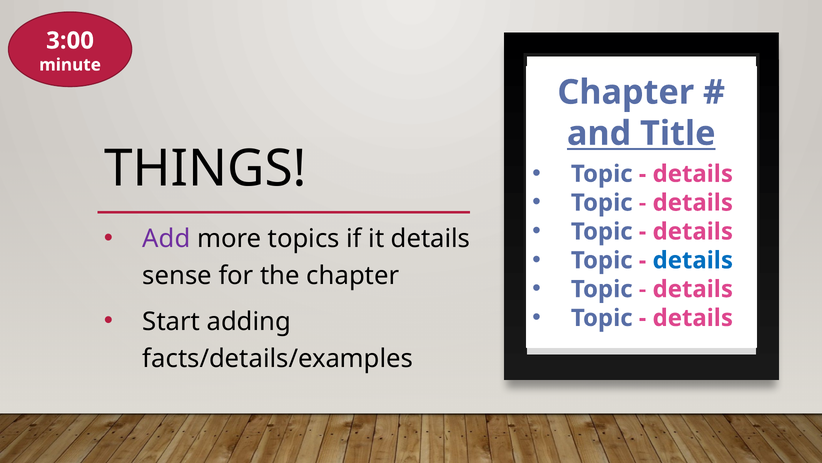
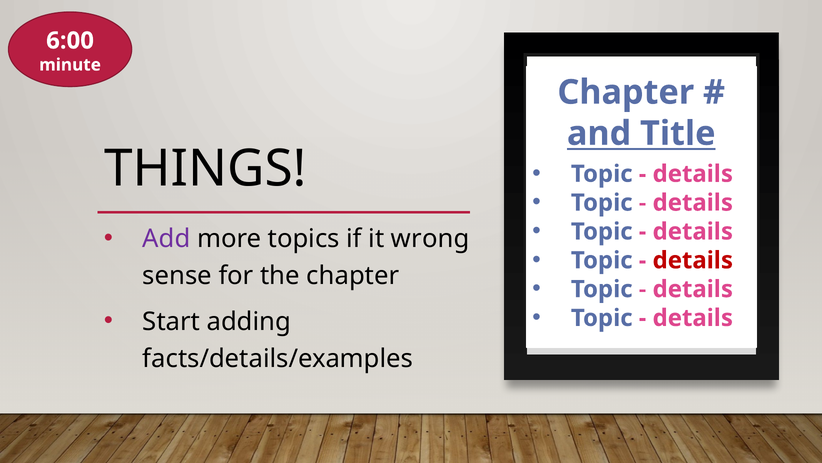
3:00: 3:00 -> 6:00
it details: details -> wrong
details at (693, 260) colour: blue -> red
